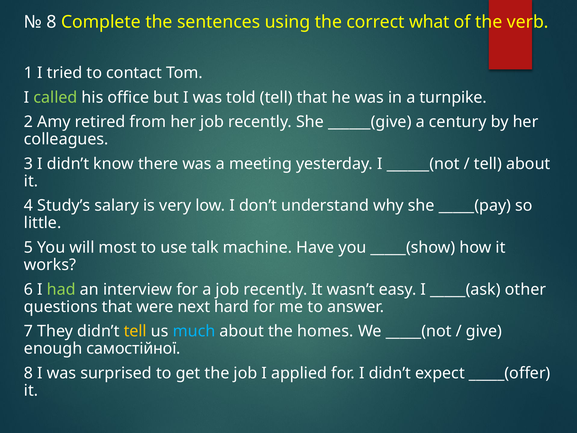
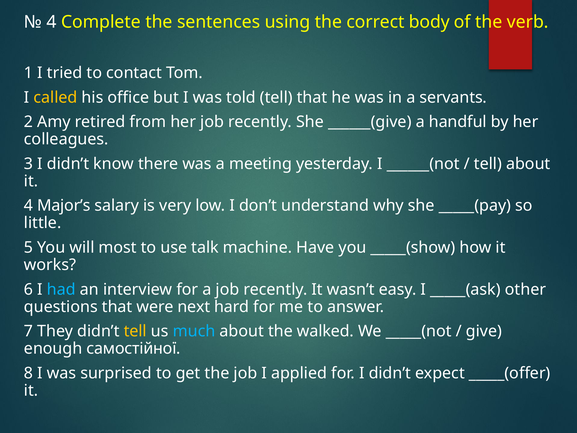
8 at (52, 22): 8 -> 4
what: what -> body
called colour: light green -> yellow
turnpike: turnpike -> servants
century: century -> handful
Study’s: Study’s -> Major’s
had colour: light green -> light blue
homes: homes -> walked
